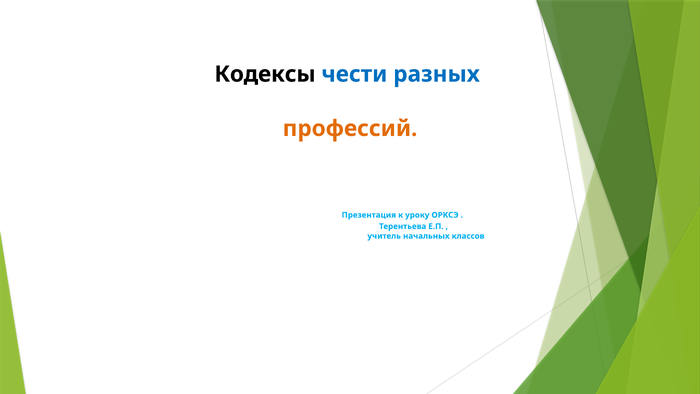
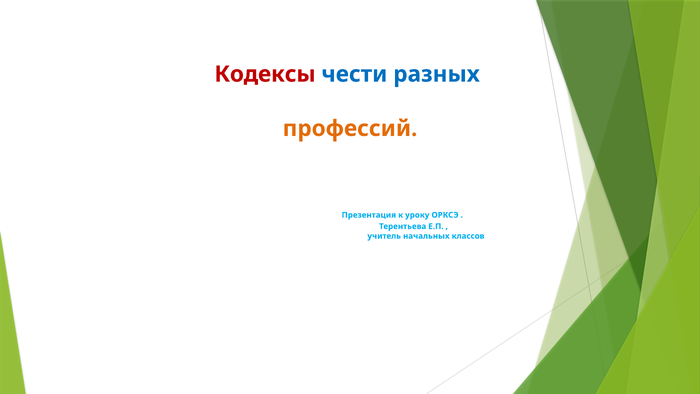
Кодексы colour: black -> red
